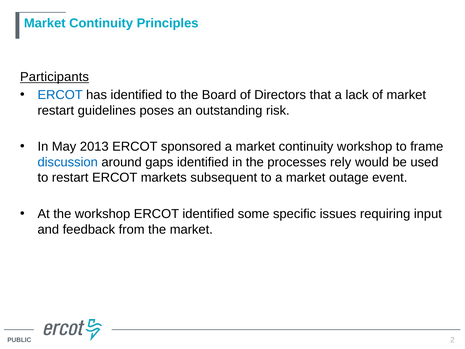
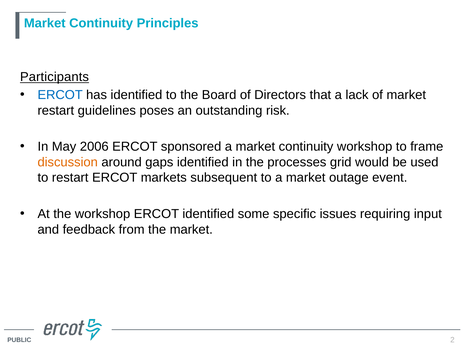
2013: 2013 -> 2006
discussion colour: blue -> orange
rely: rely -> grid
